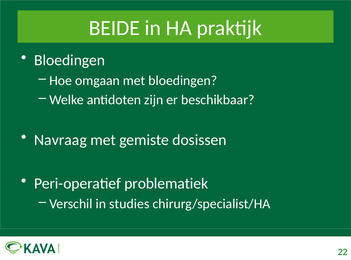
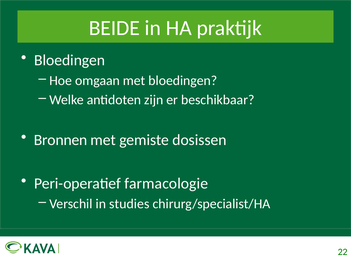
Navraag: Navraag -> Bronnen
problematiek: problematiek -> farmacologie
